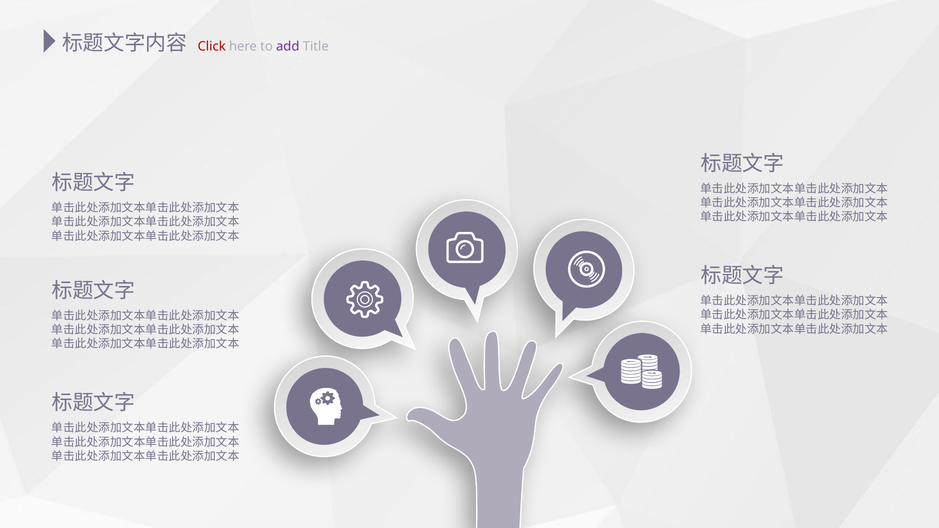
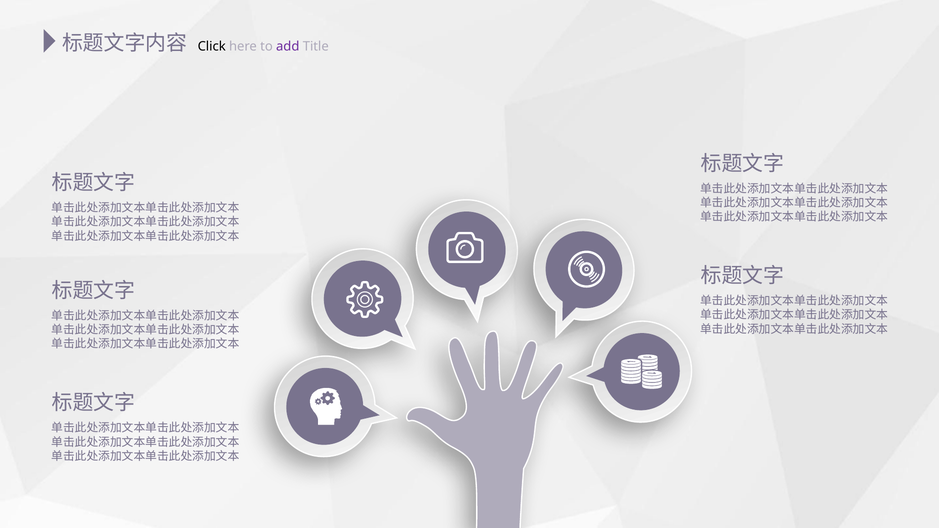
Click colour: red -> black
